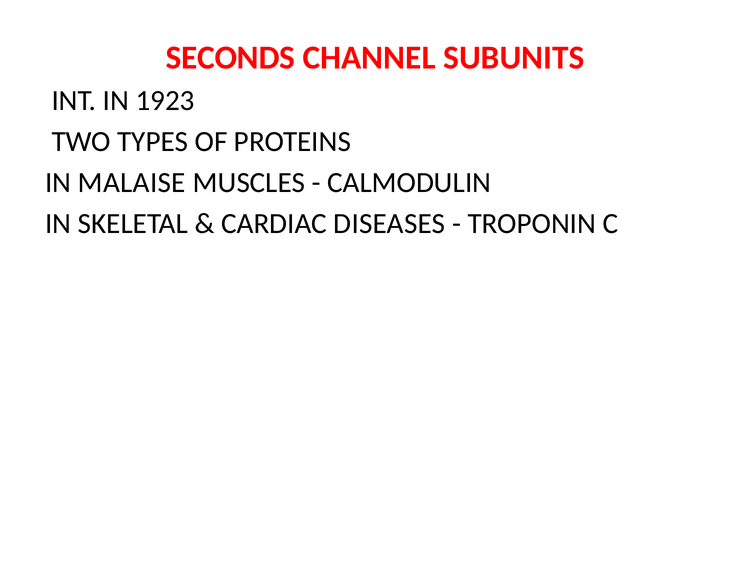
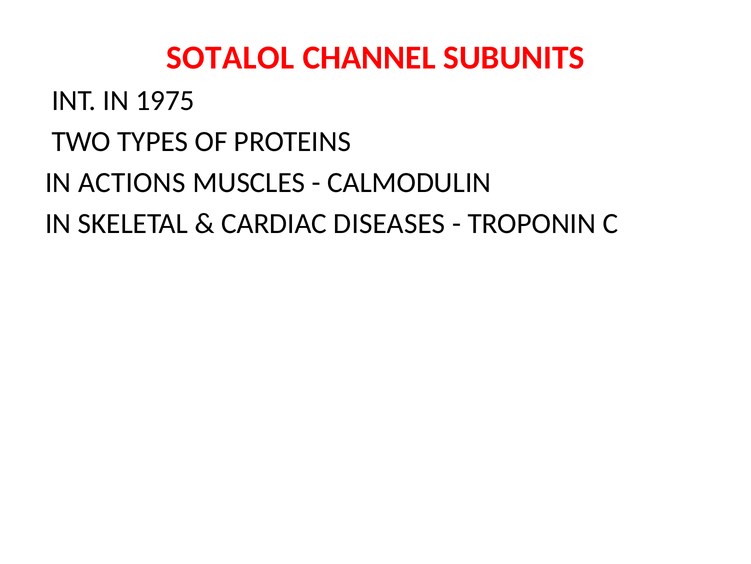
SECONDS: SECONDS -> SOTALOL
1923: 1923 -> 1975
MALAISE: MALAISE -> ACTIONS
